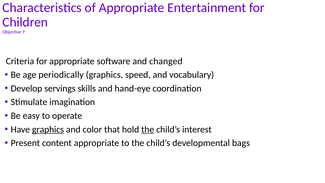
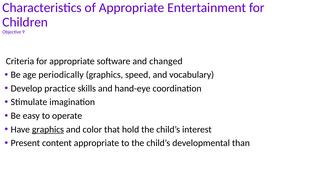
servings: servings -> practice
the at (148, 129) underline: present -> none
bags: bags -> than
